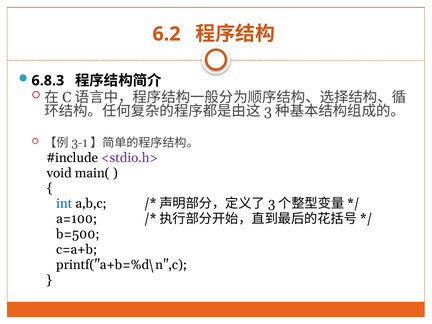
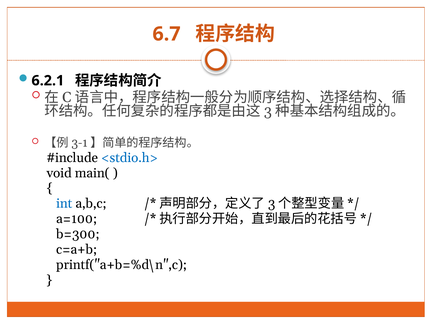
6.2: 6.2 -> 6.7
6.8.3: 6.8.3 -> 6.2.1
<stdio.h> colour: purple -> blue
b=500: b=500 -> b=300
